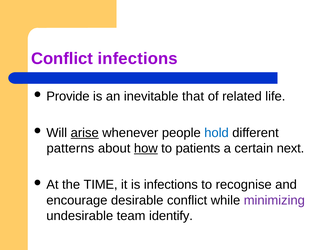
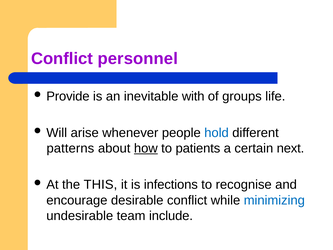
Conflict infections: infections -> personnel
that: that -> with
related: related -> groups
arise underline: present -> none
TIME: TIME -> THIS
minimizing colour: purple -> blue
identify: identify -> include
